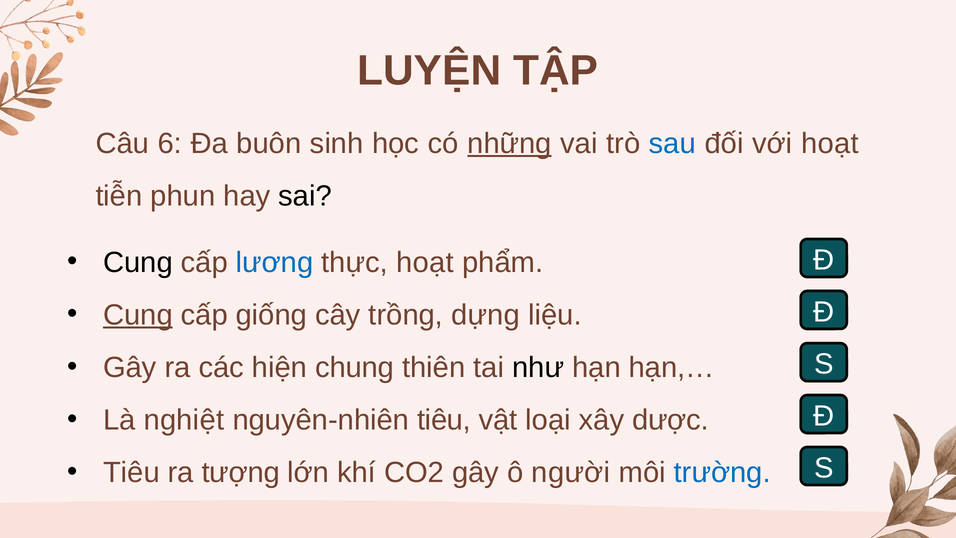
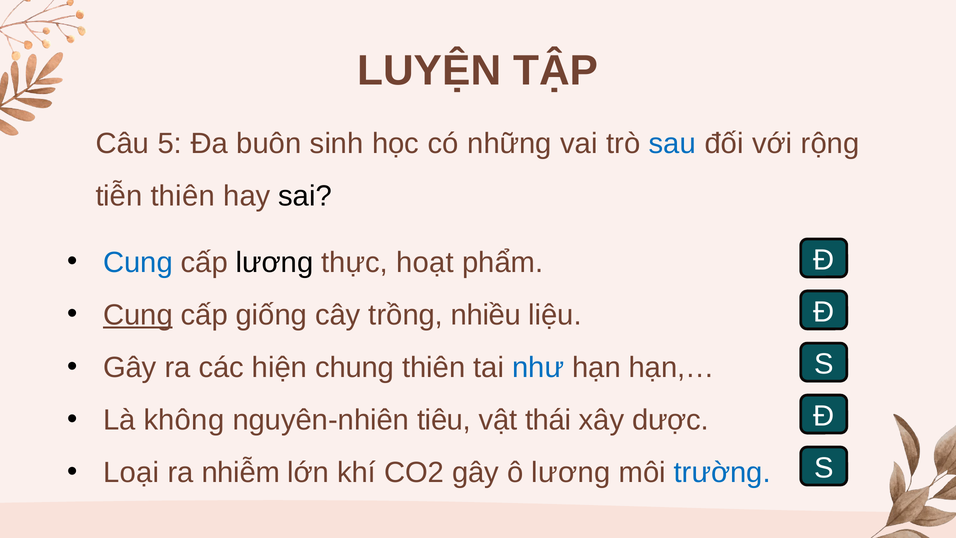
6: 6 -> 5
những underline: present -> none
với hoạt: hoạt -> rộng
tiễn phun: phun -> thiên
Cung at (138, 262) colour: black -> blue
lương at (275, 262) colour: blue -> black
dựng: dựng -> nhiều
như colour: black -> blue
nghiệt: nghiệt -> không
loại: loại -> thái
Tiêu at (131, 472): Tiêu -> Loại
tượng: tượng -> nhiễm
ô người: người -> lương
